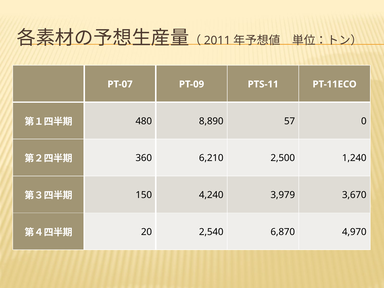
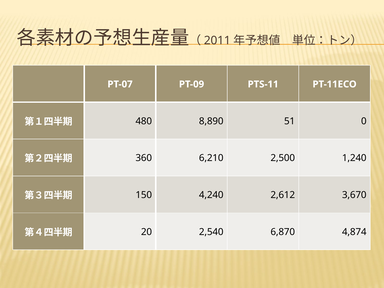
57: 57 -> 51
3,979: 3,979 -> 2,612
4,970: 4,970 -> 4,874
